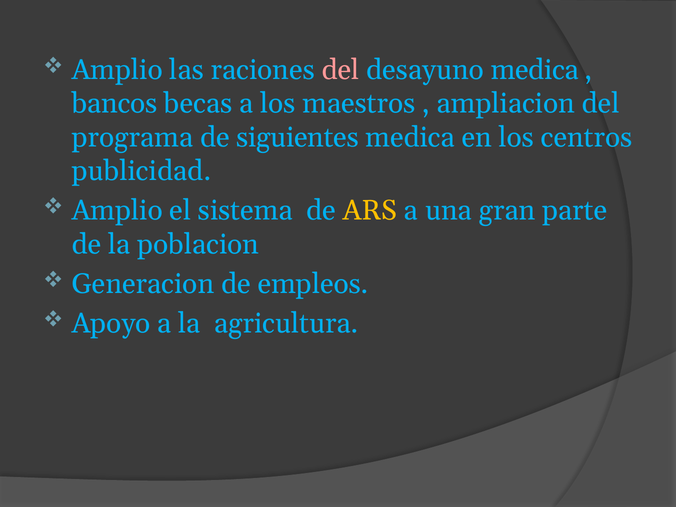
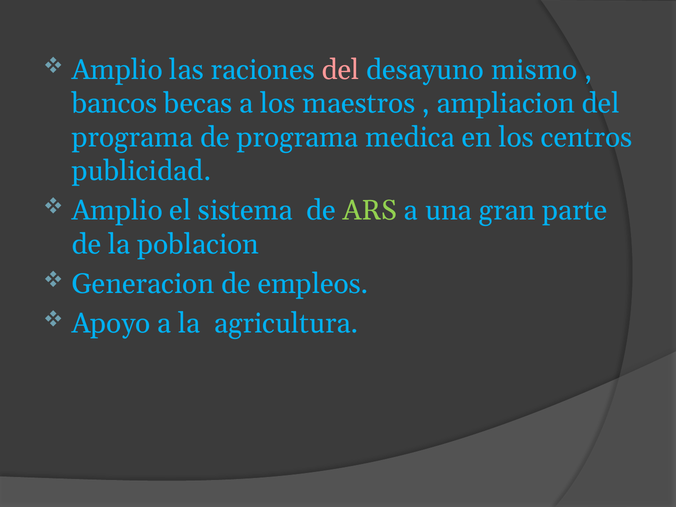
desayuno medica: medica -> mismo
de siguientes: siguientes -> programa
ARS colour: yellow -> light green
